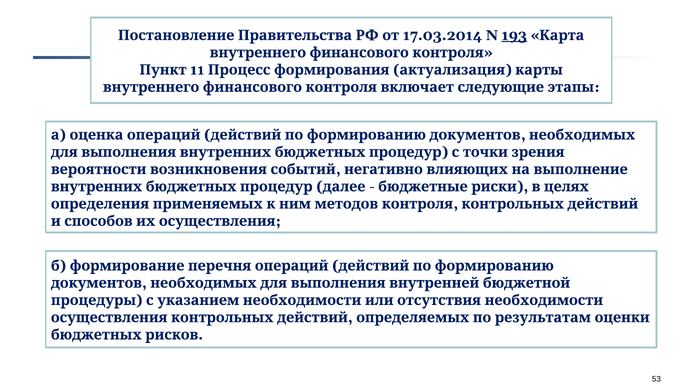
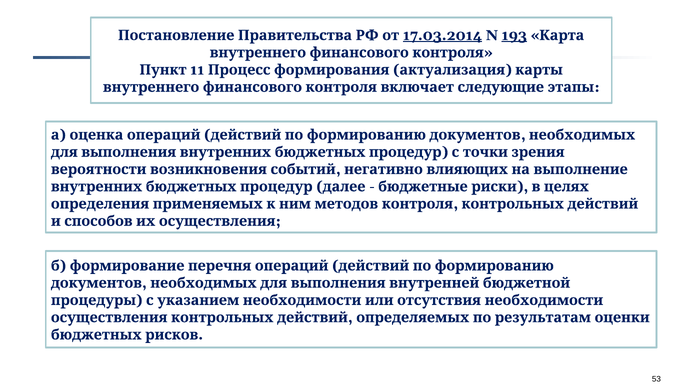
17.03.2014 underline: none -> present
